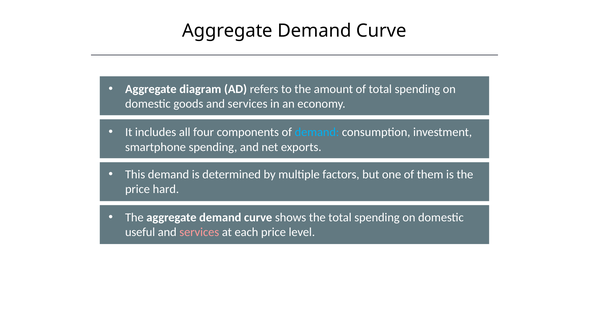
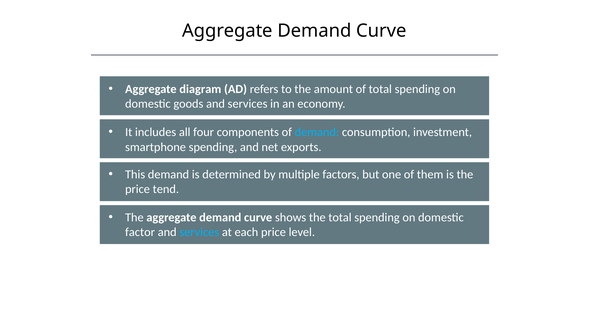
hard: hard -> tend
useful: useful -> factor
services at (199, 232) colour: pink -> light blue
